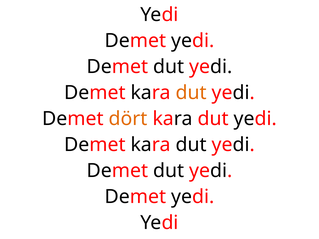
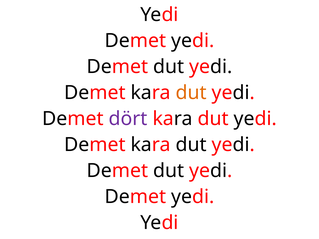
dört colour: orange -> purple
